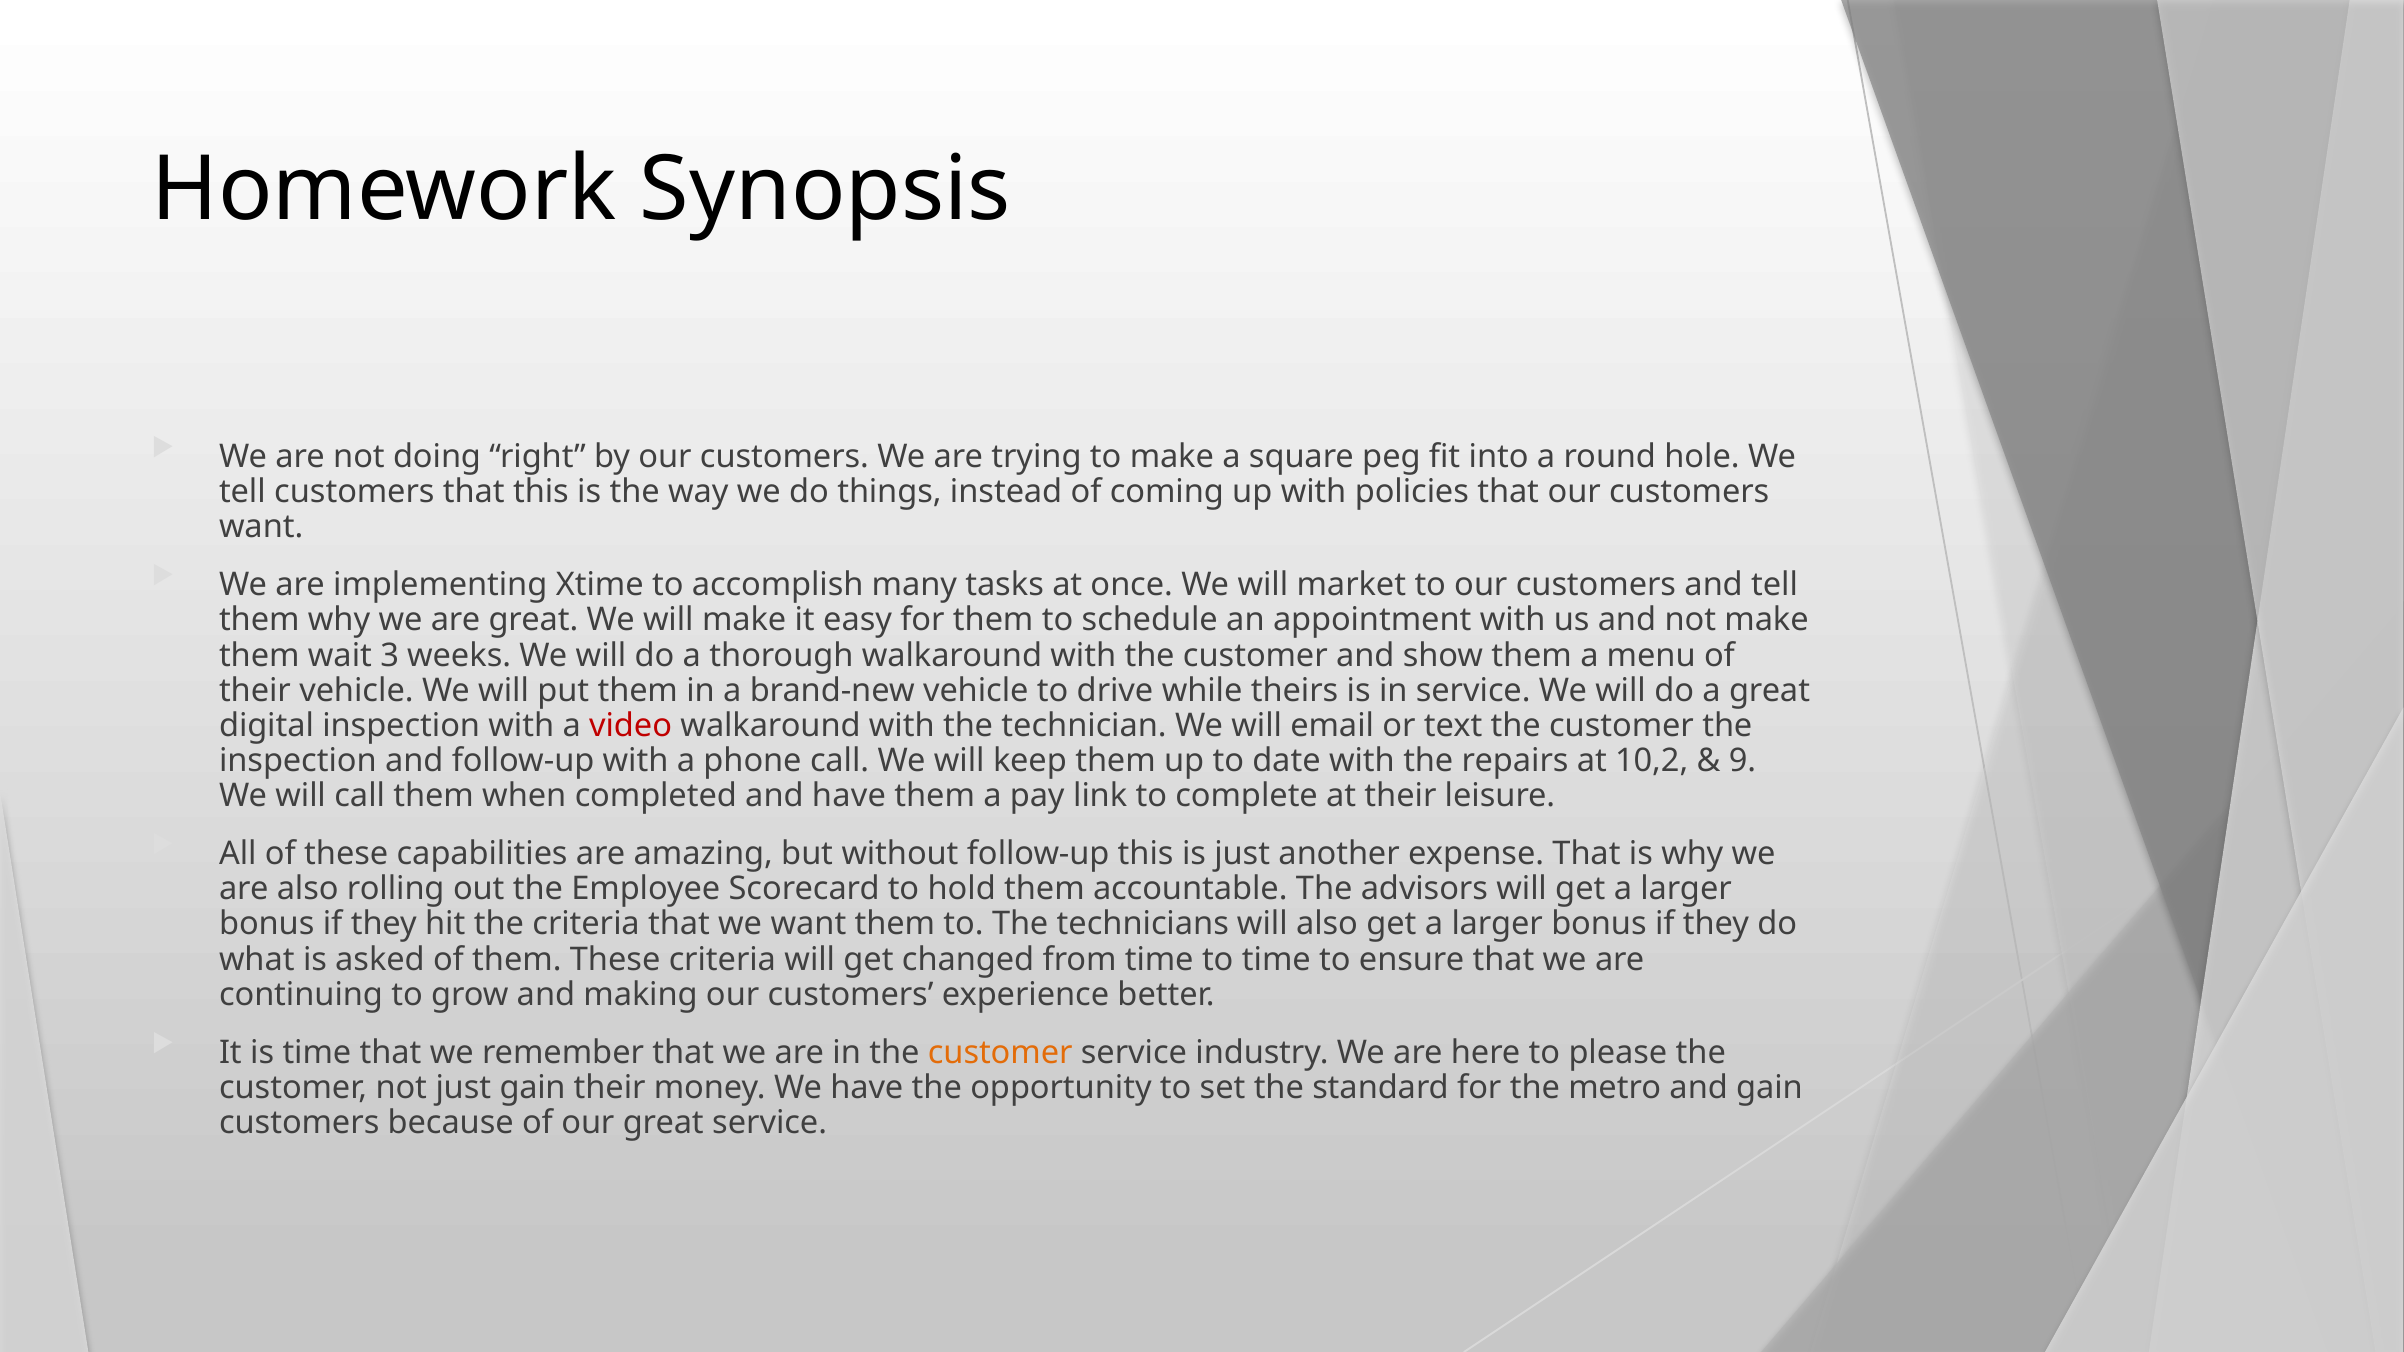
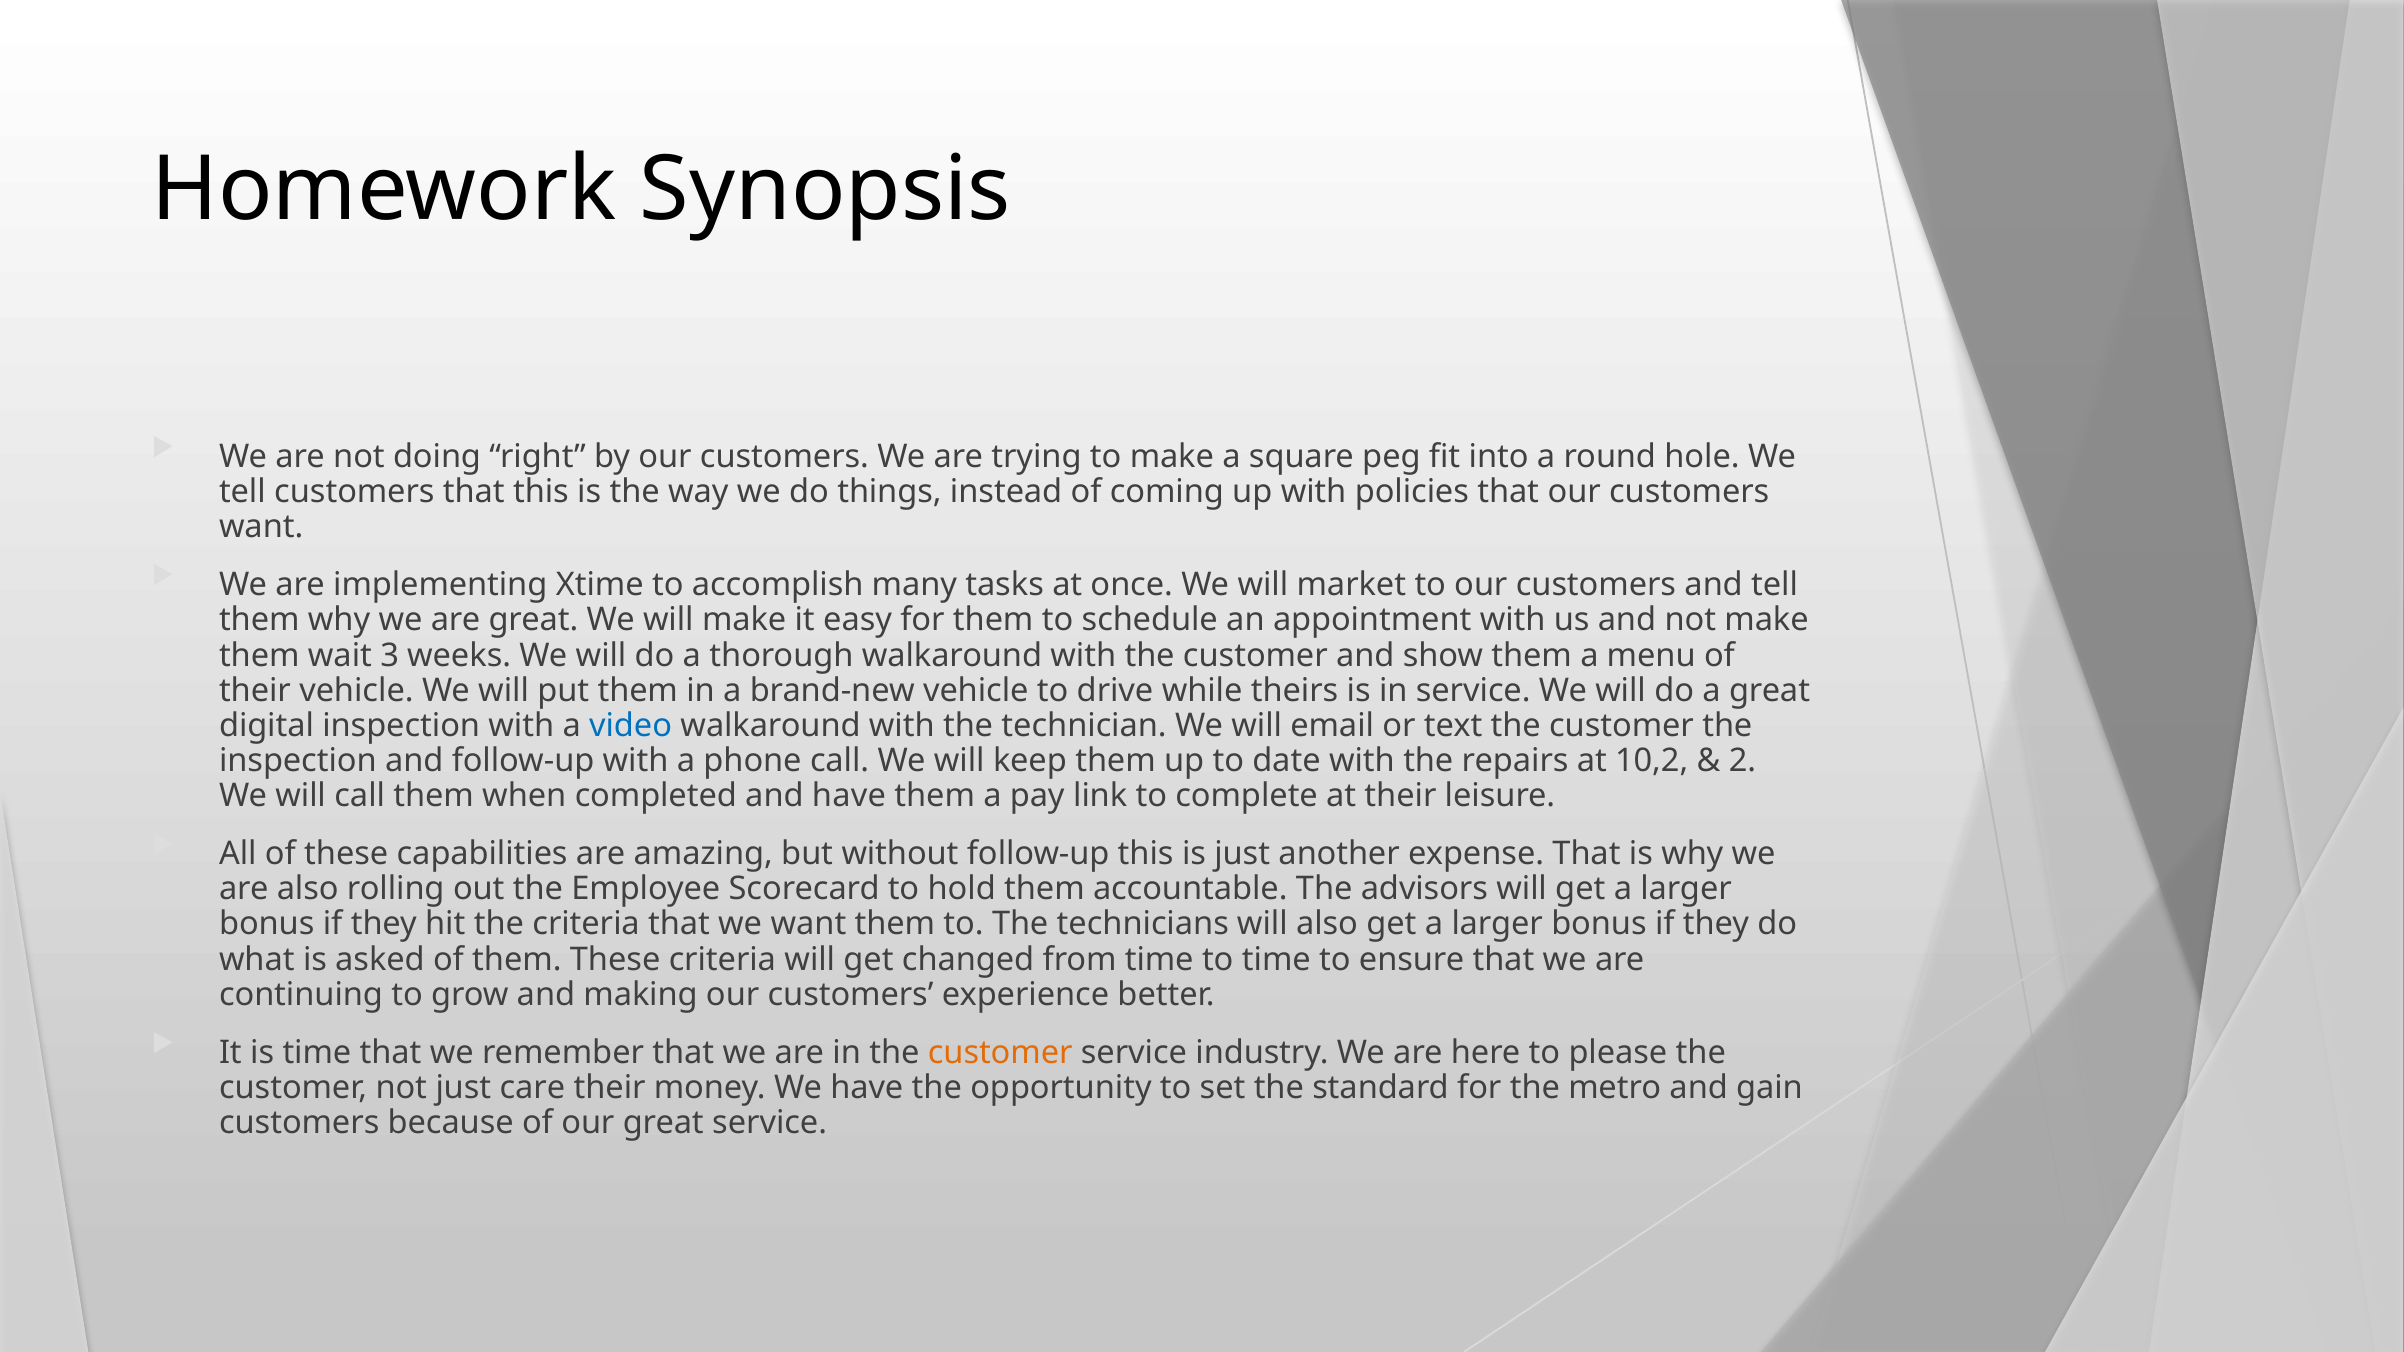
video colour: red -> blue
9: 9 -> 2
just gain: gain -> care
